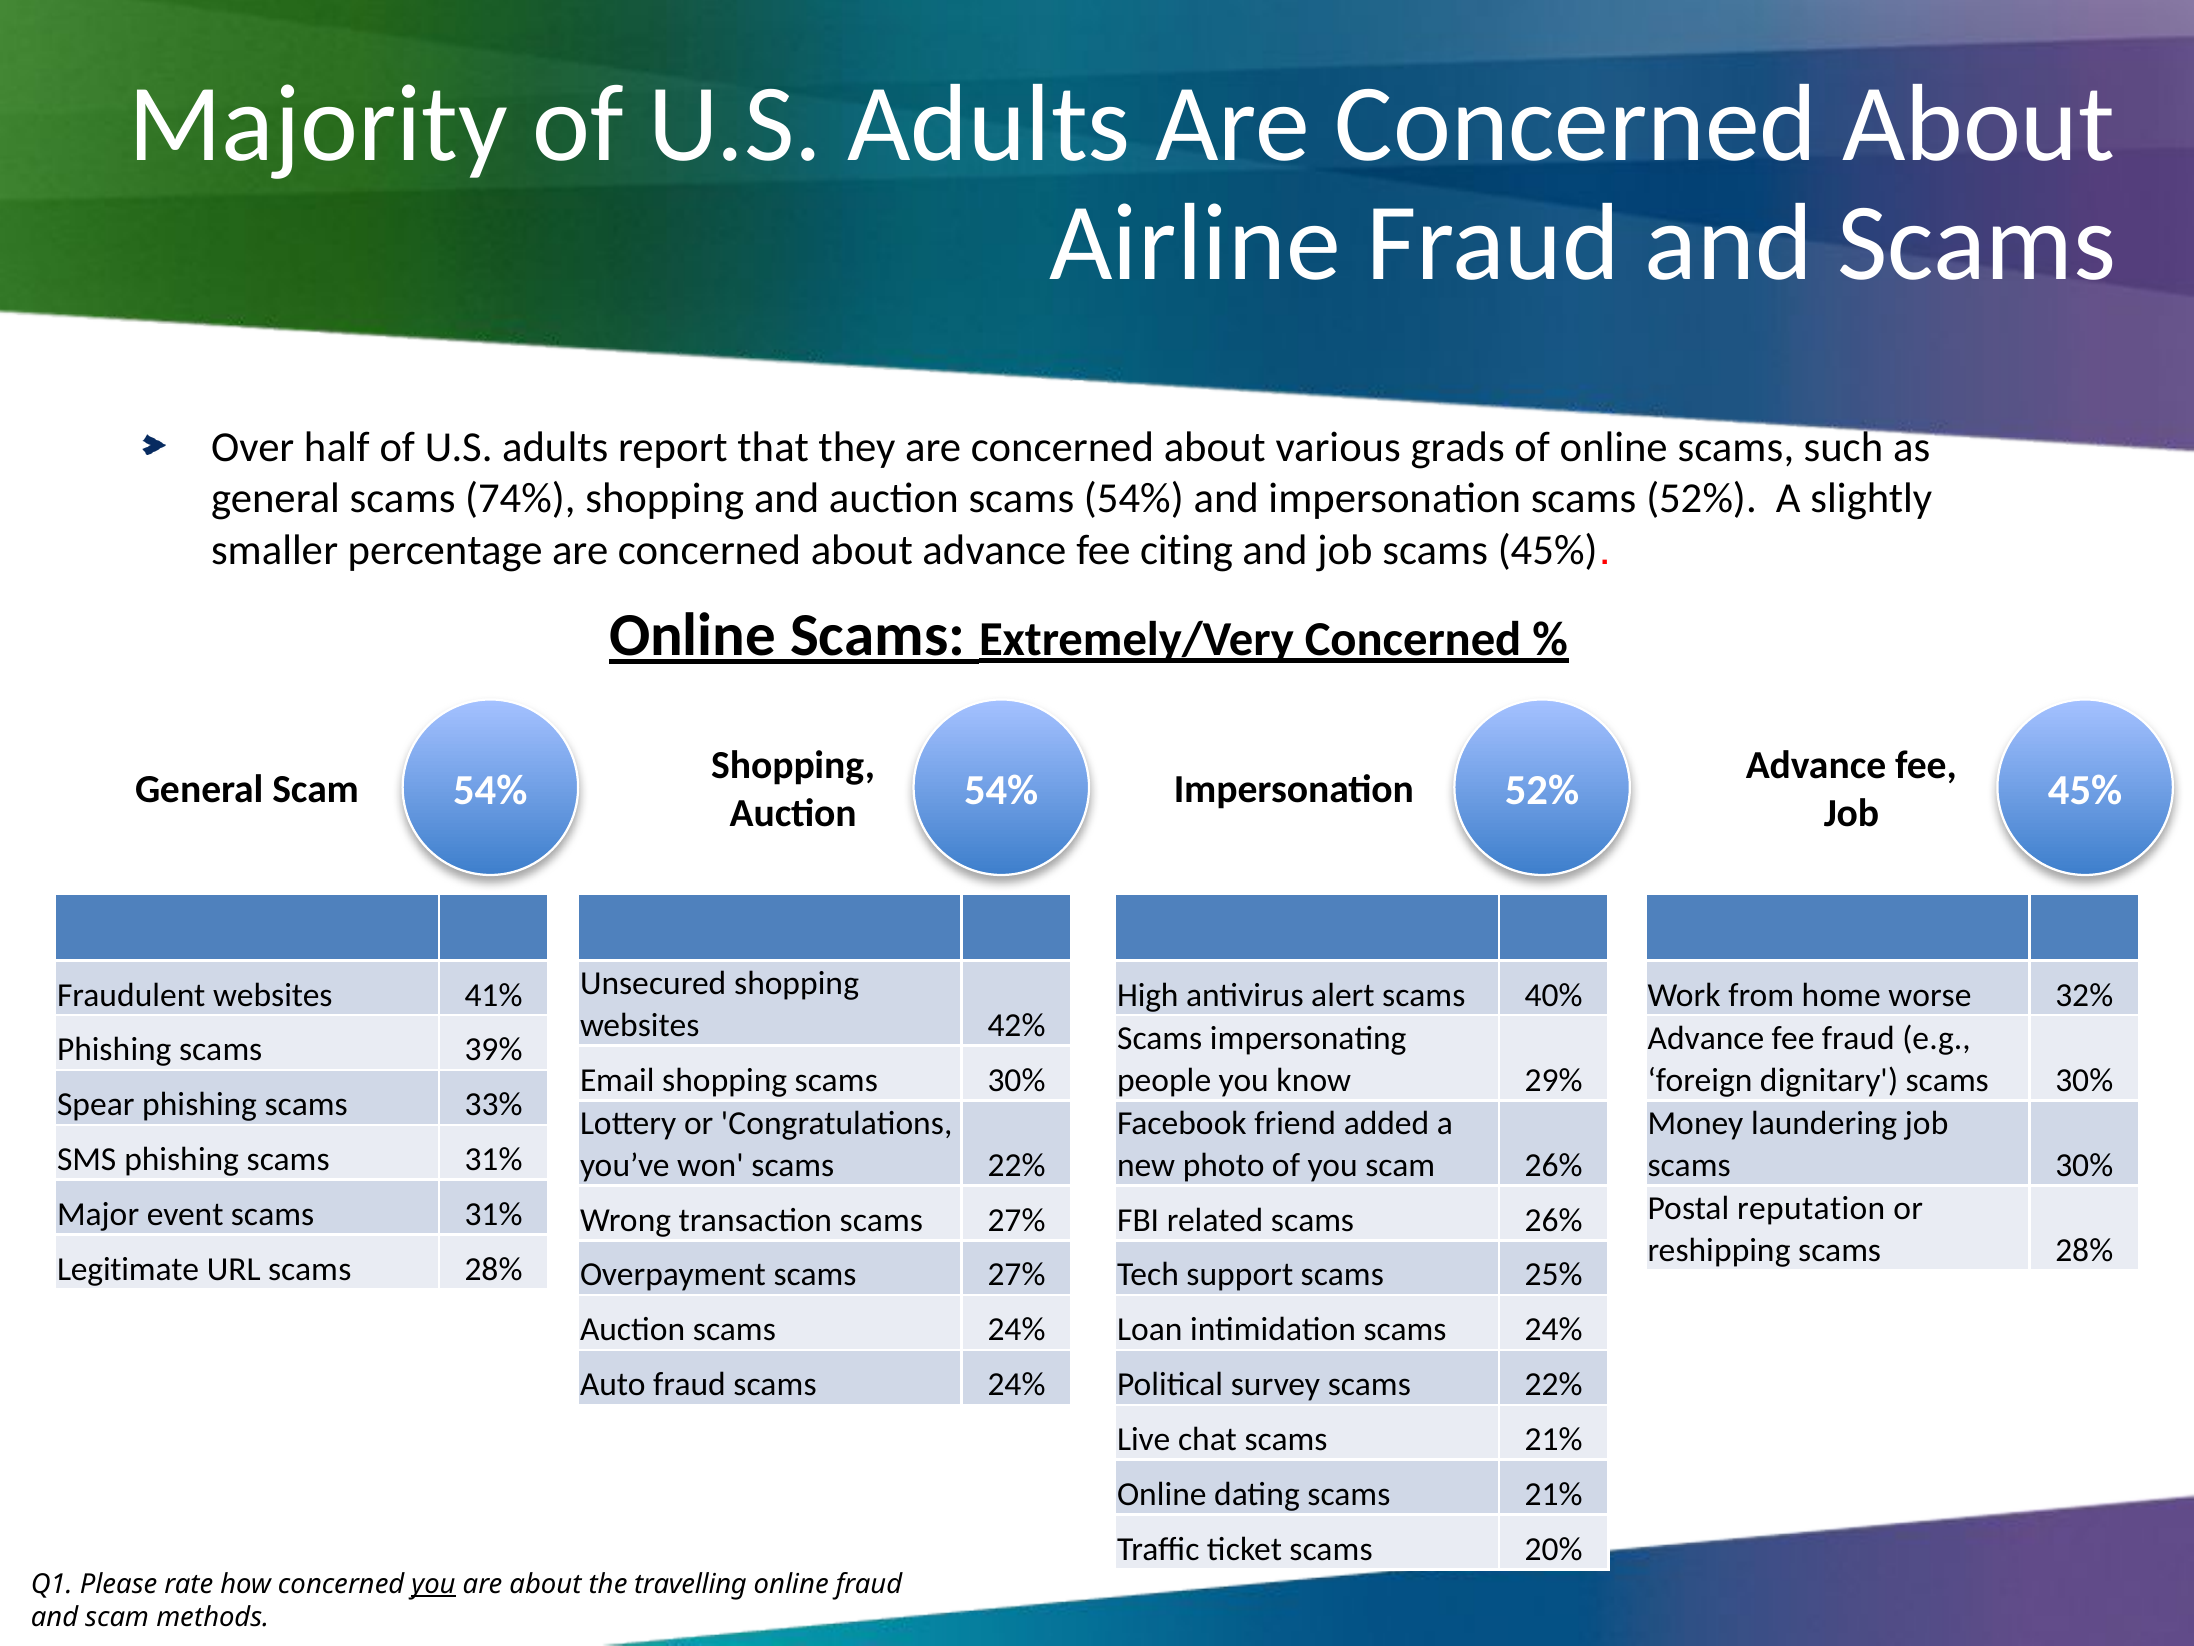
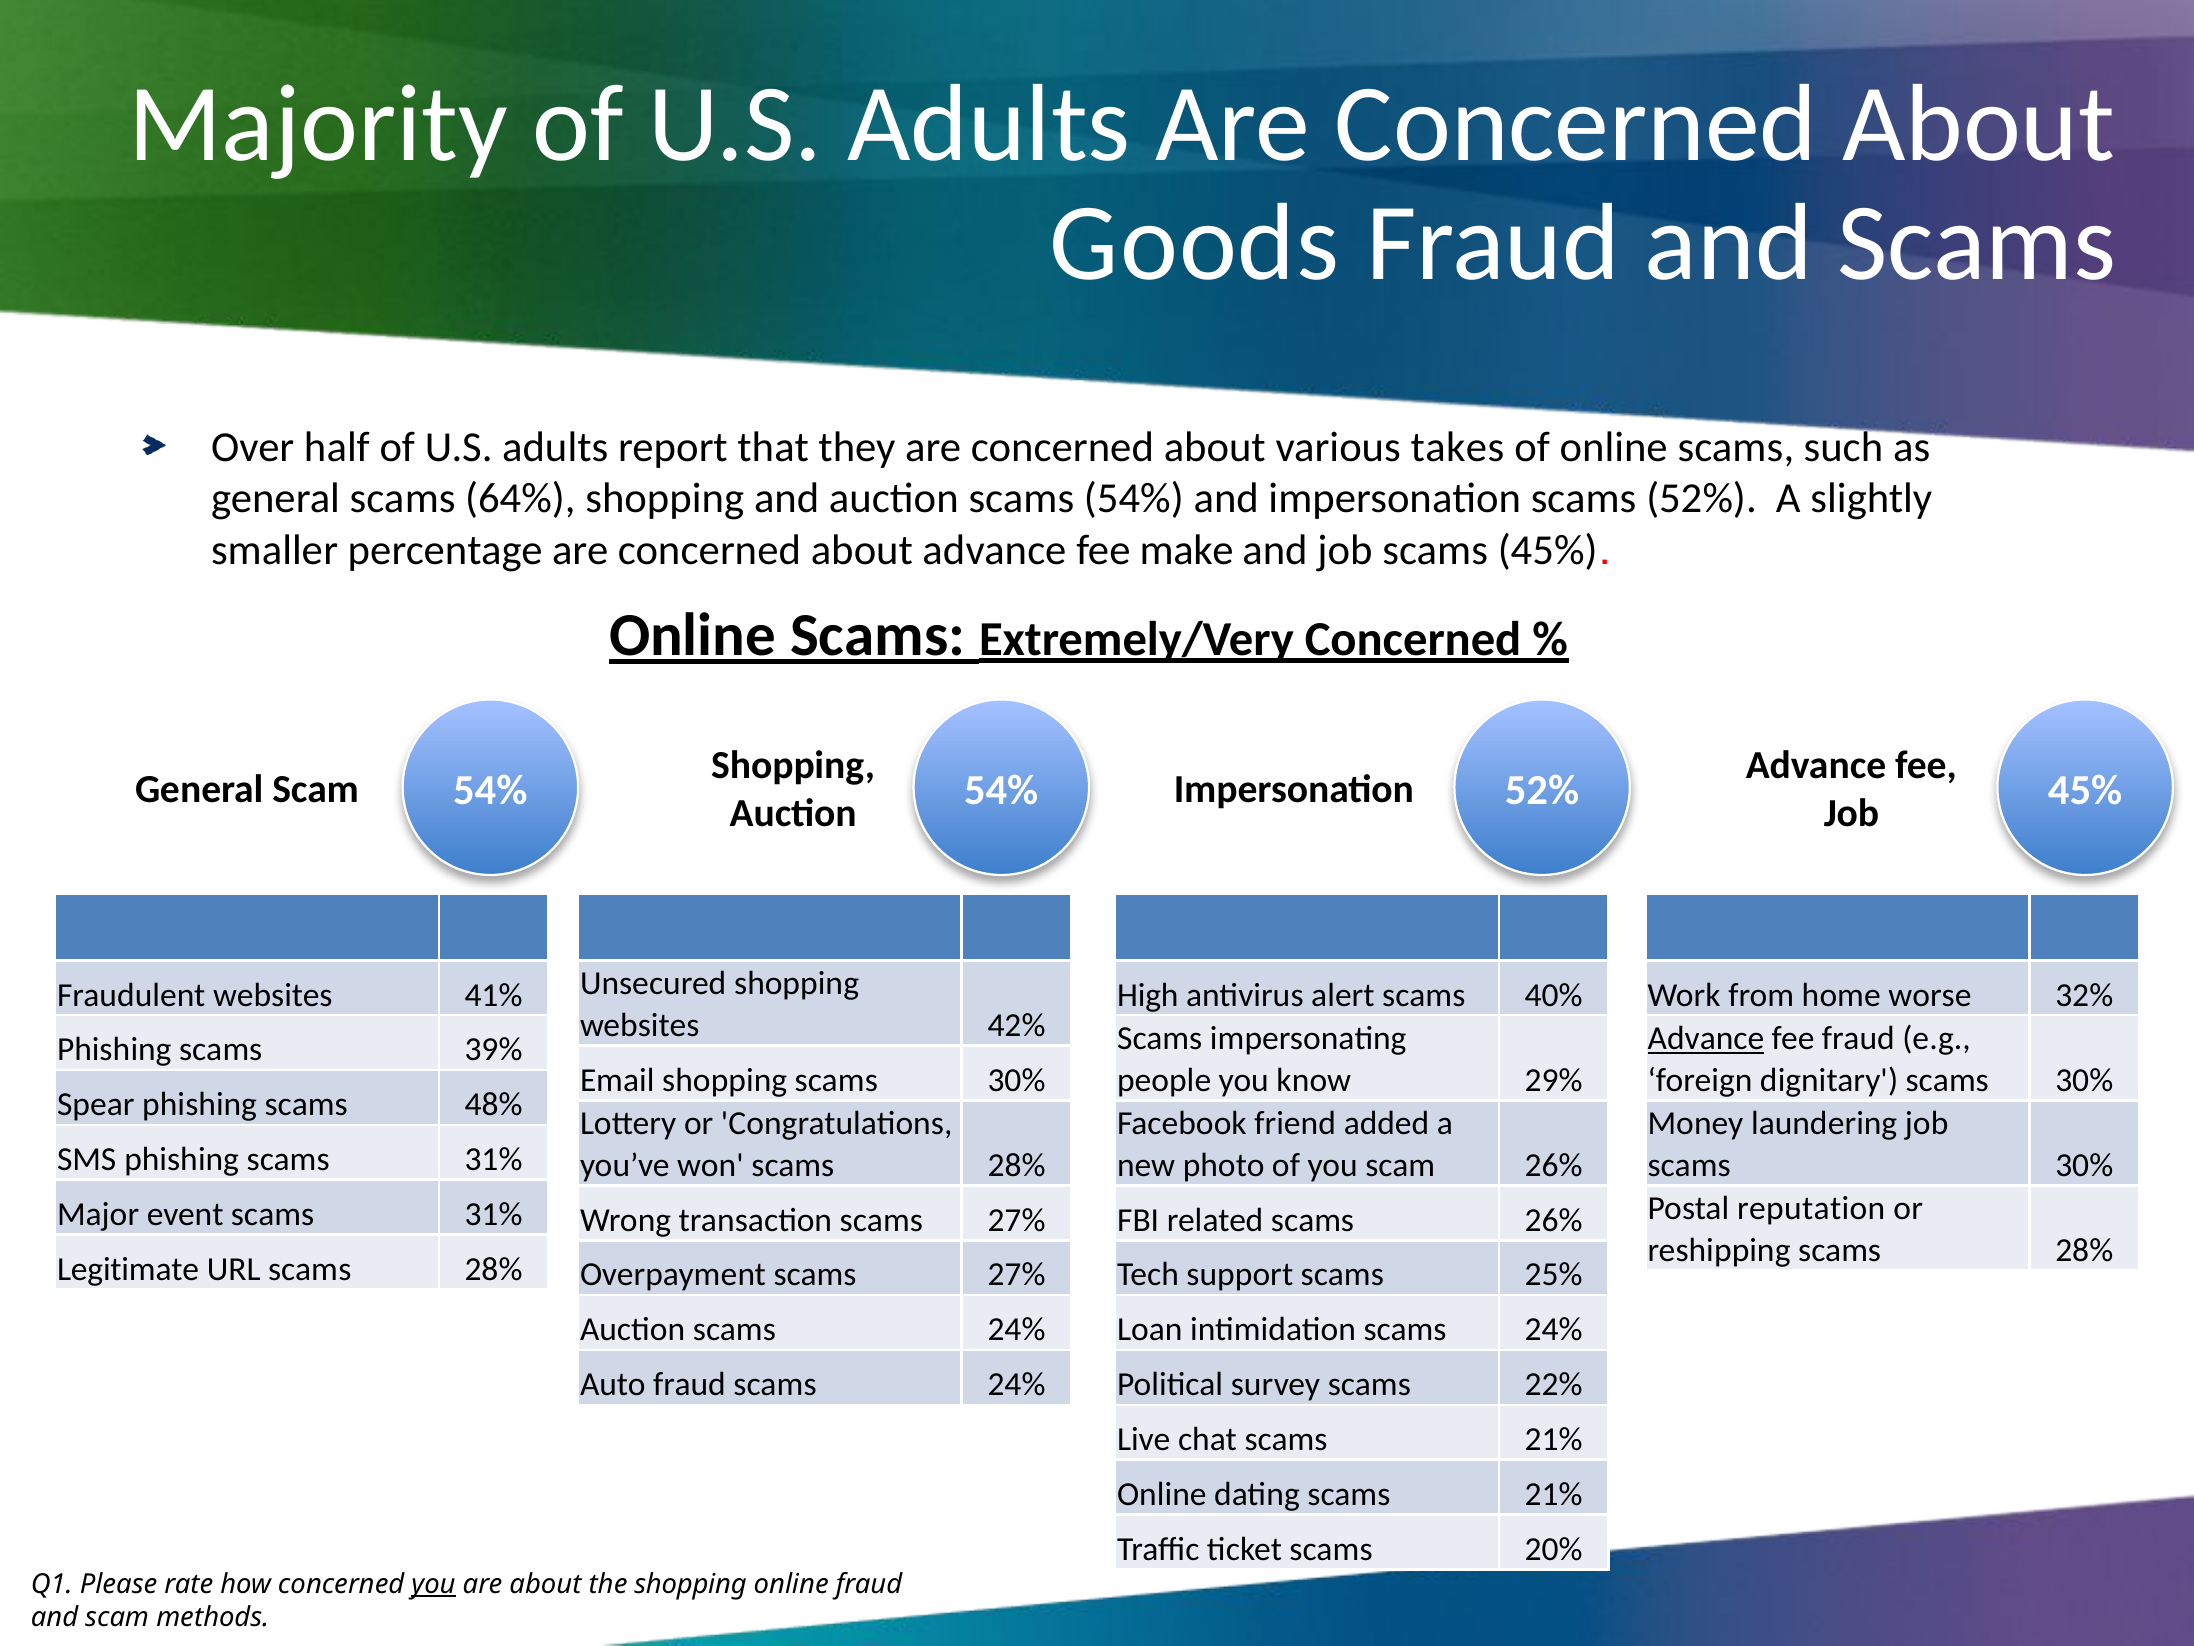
Airline: Airline -> Goods
grads: grads -> takes
74%: 74% -> 64%
citing: citing -> make
Advance at (1706, 1038) underline: none -> present
33%: 33% -> 48%
won scams 22%: 22% -> 28%
the travelling: travelling -> shopping
